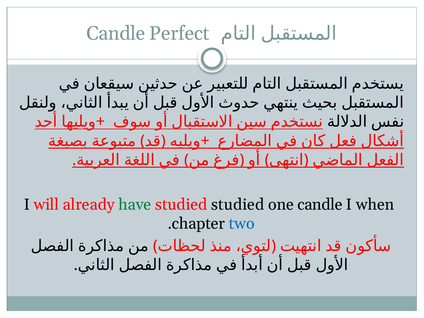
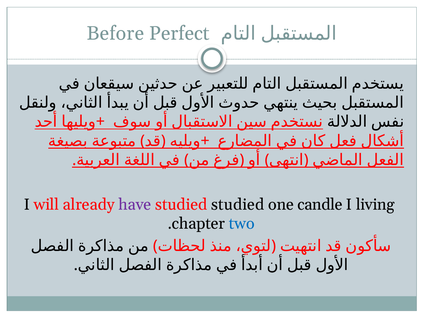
Candle at (116, 33): Candle -> Before
have colour: green -> purple
when: when -> living
